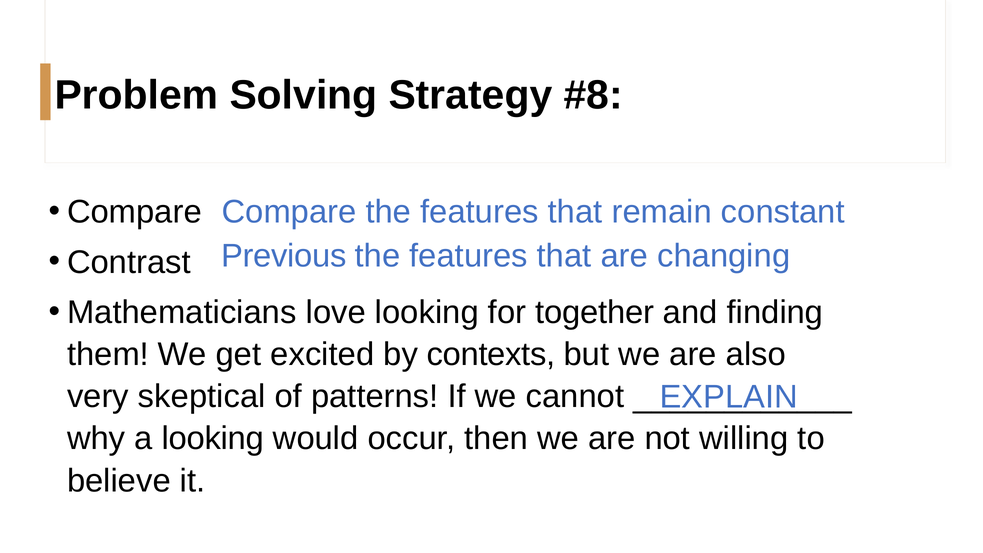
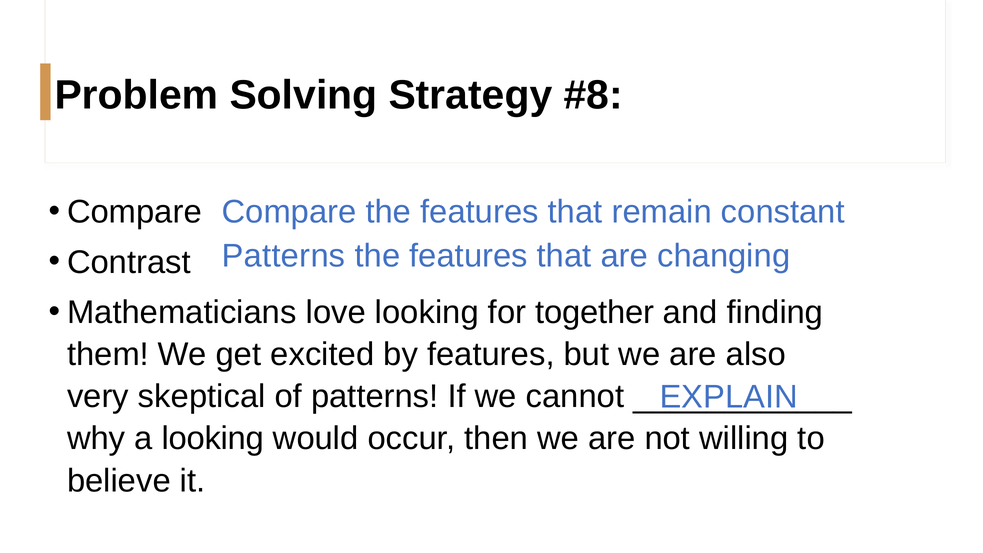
Previous at (284, 256): Previous -> Patterns
by contexts: contexts -> features
